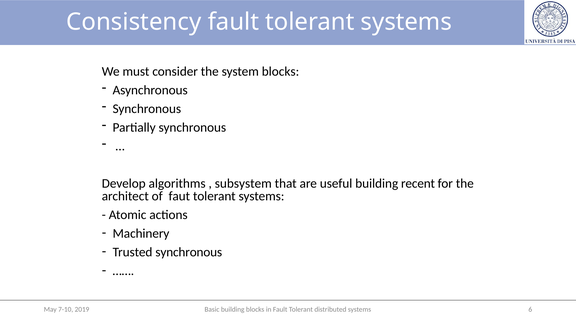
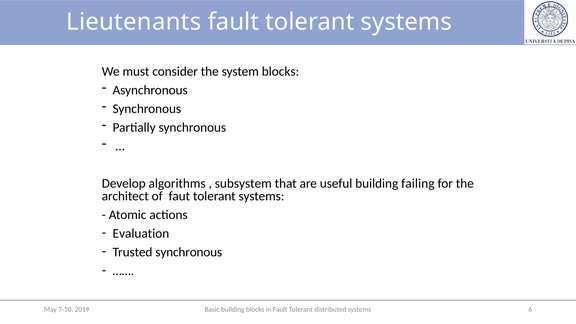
Consistency: Consistency -> Lieutenants
recent: recent -> failing
Machinery: Machinery -> Evaluation
